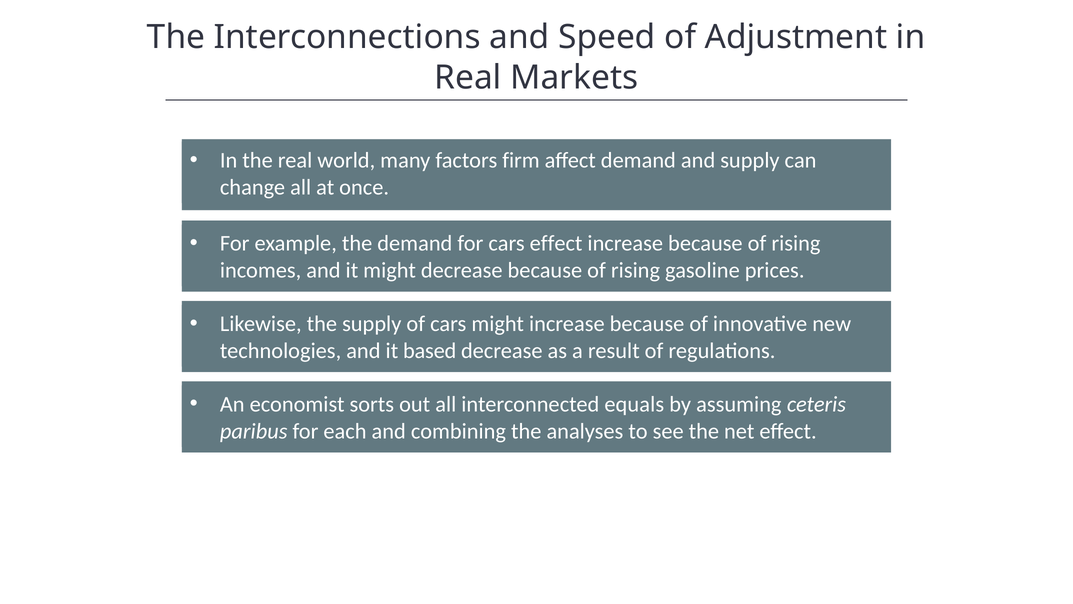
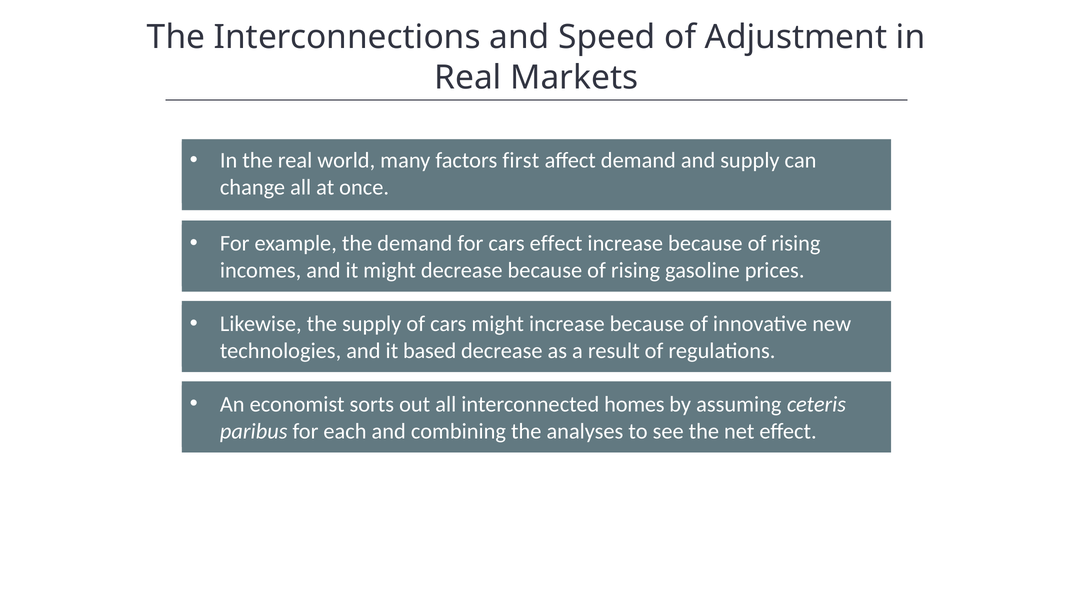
firm: firm -> first
equals: equals -> homes
